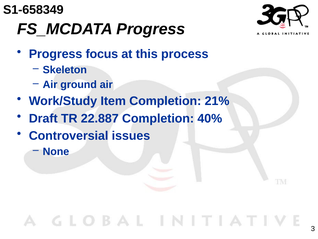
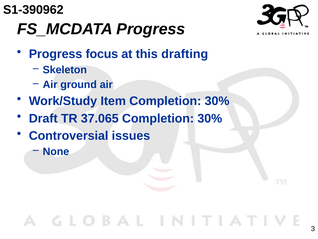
S1-658349: S1-658349 -> S1-390962
process: process -> drafting
Item Completion 21%: 21% -> 30%
22.887: 22.887 -> 37.065
40% at (210, 118): 40% -> 30%
